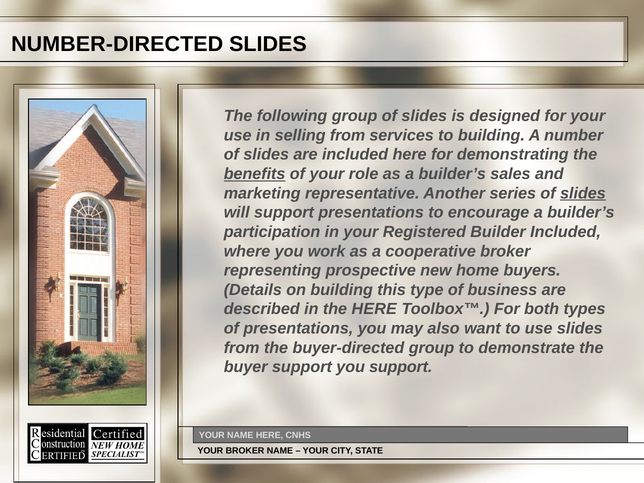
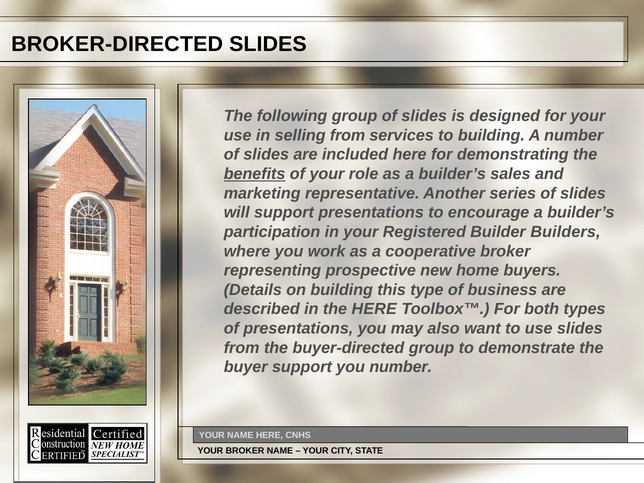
NUMBER-DIRECTED: NUMBER-DIRECTED -> BROKER-DIRECTED
slides at (583, 193) underline: present -> none
Builder Included: Included -> Builders
you support: support -> number
